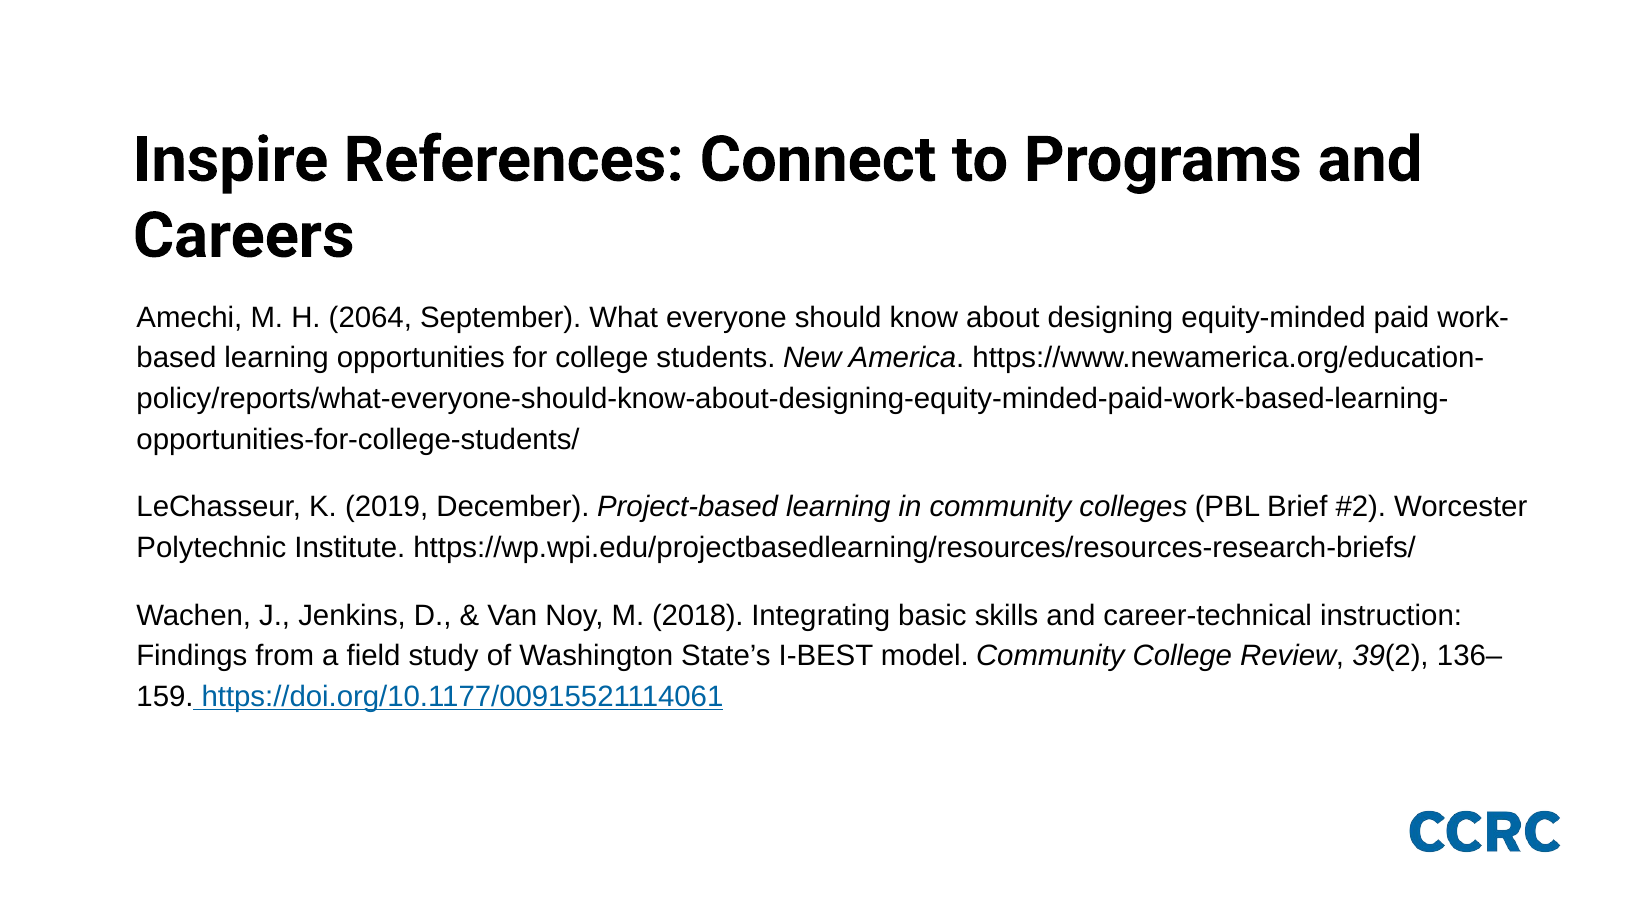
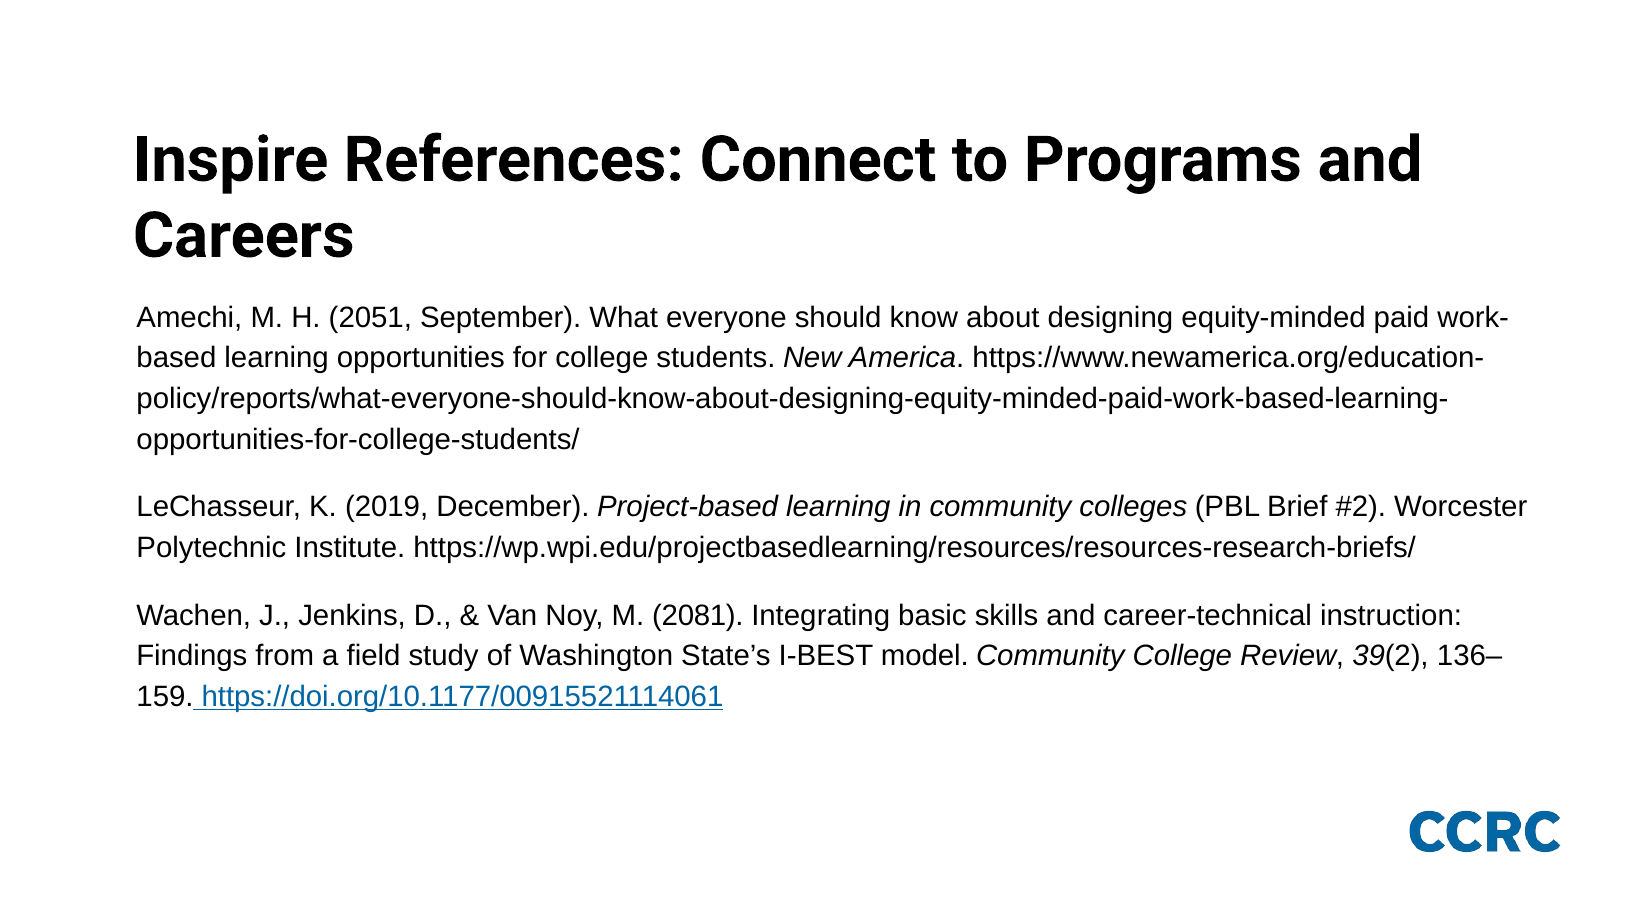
2064: 2064 -> 2051
2018: 2018 -> 2081
